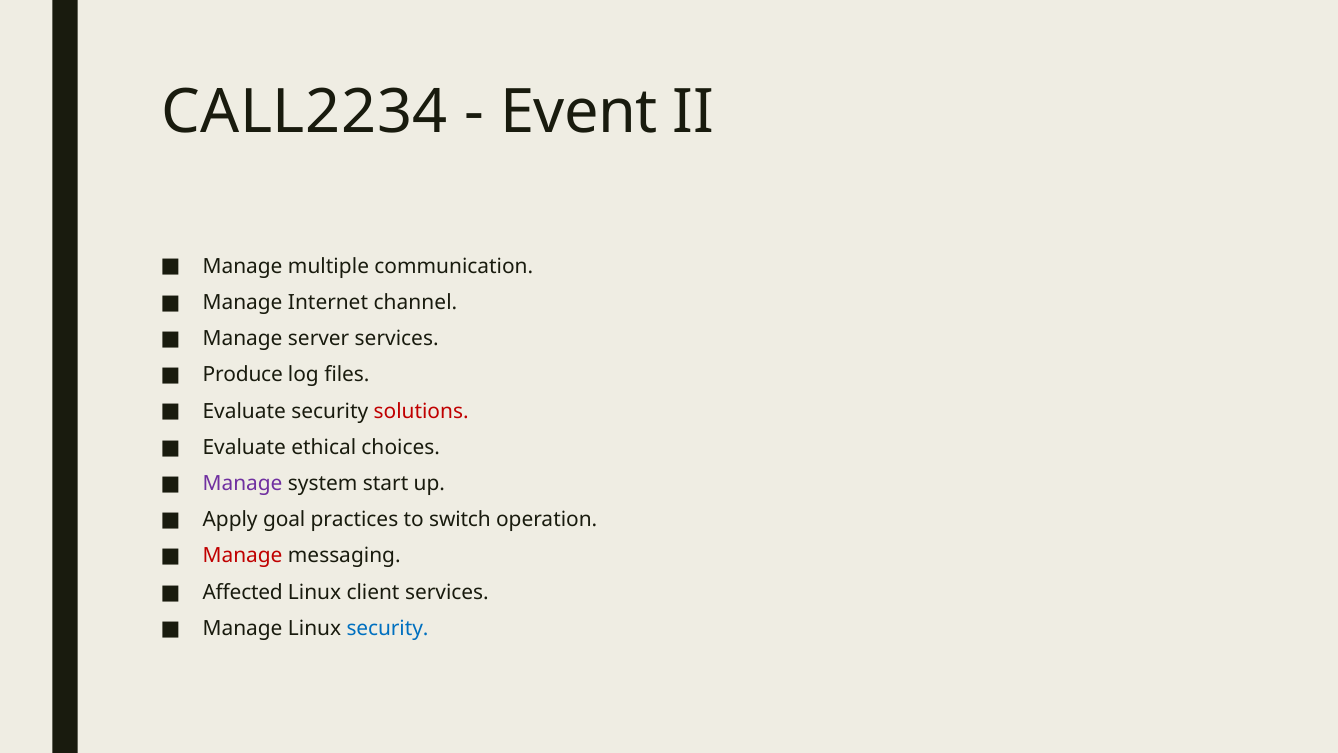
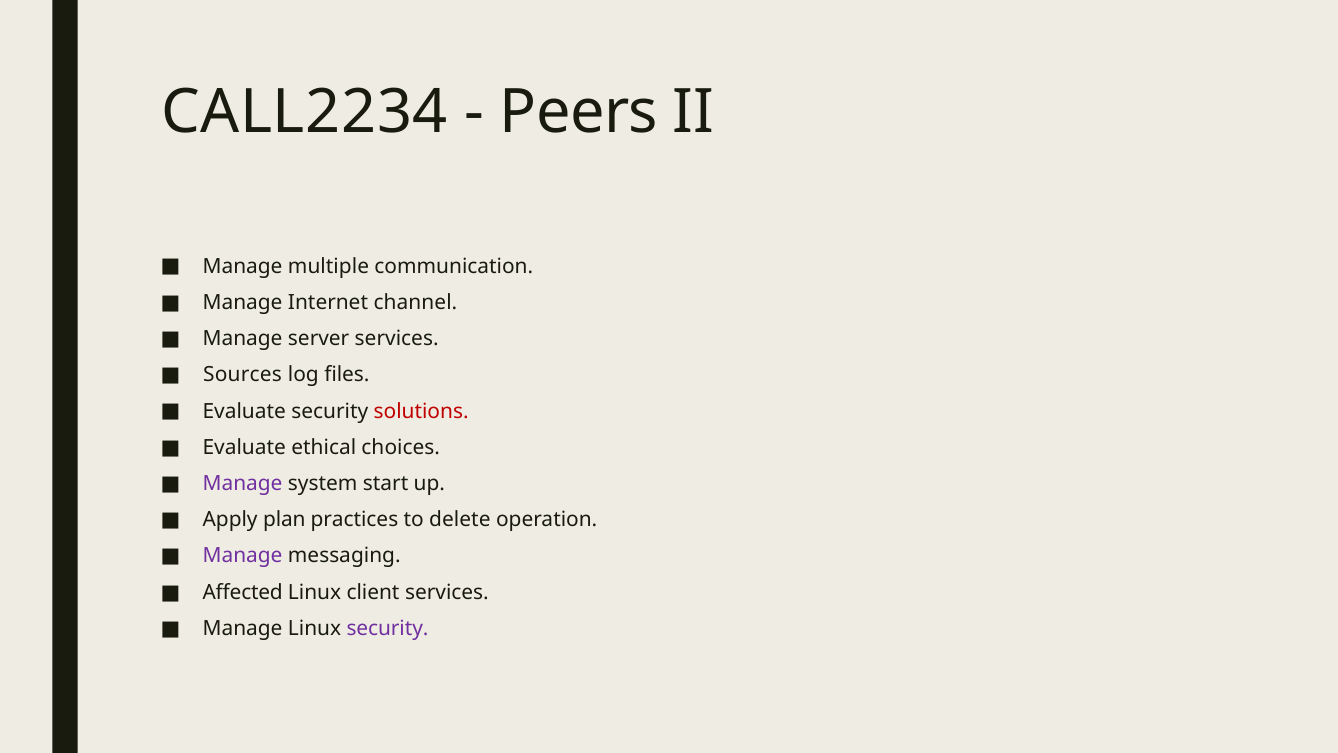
Event: Event -> Peers
Produce: Produce -> Sources
goal: goal -> plan
switch: switch -> delete
Manage at (243, 556) colour: red -> purple
security at (387, 628) colour: blue -> purple
